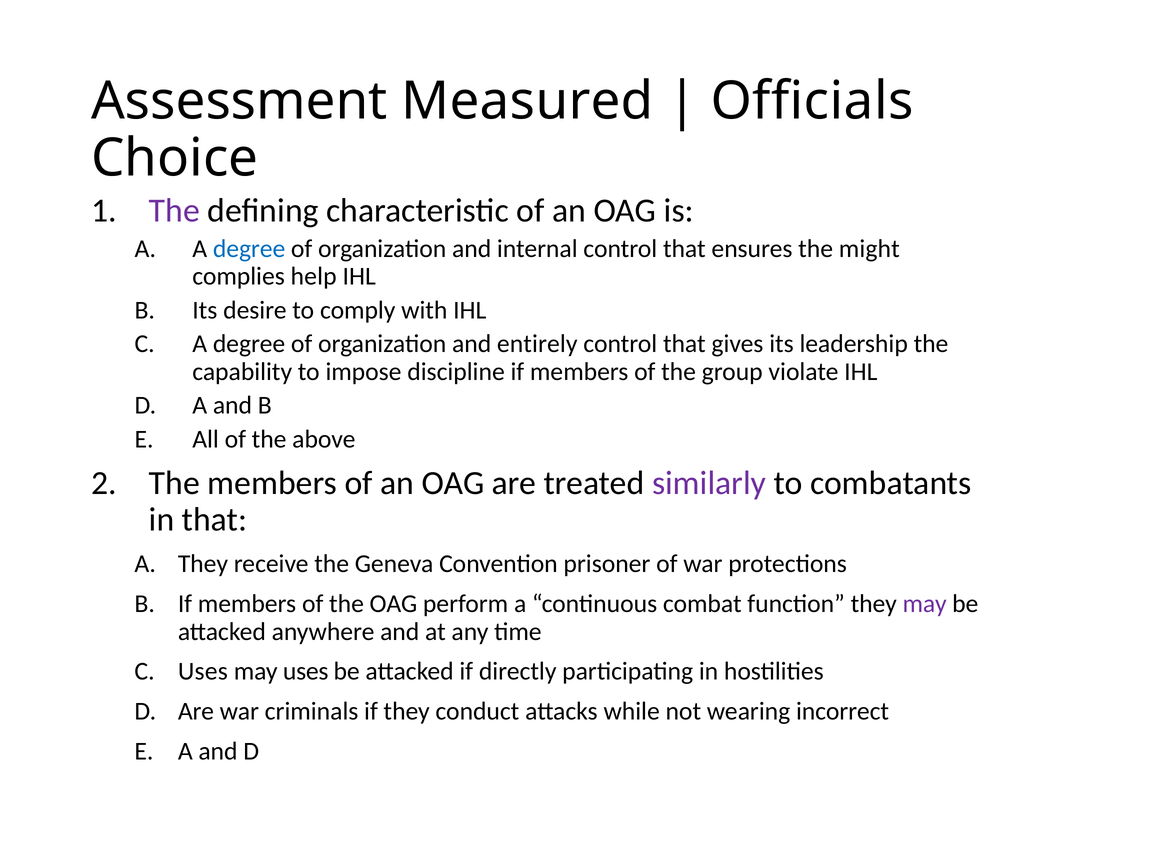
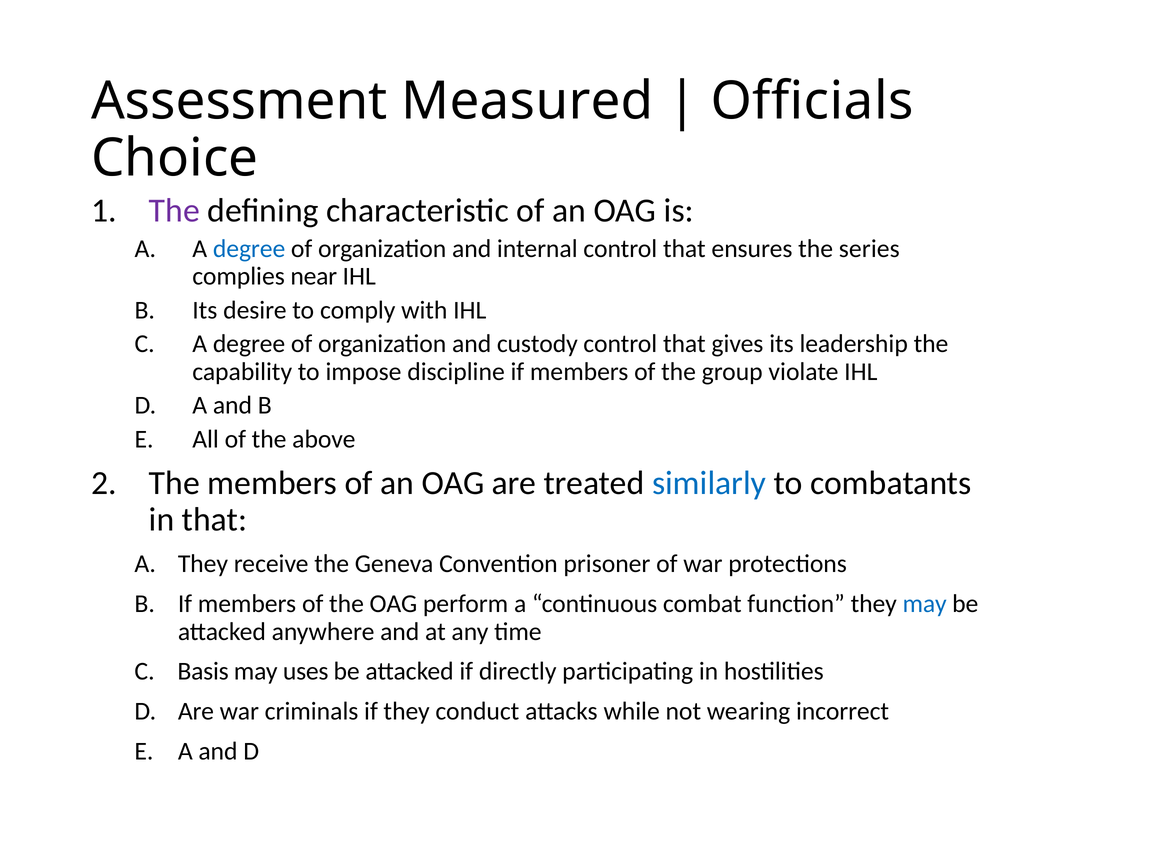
might: might -> series
help: help -> near
entirely: entirely -> custody
similarly colour: purple -> blue
may at (925, 604) colour: purple -> blue
Uses at (203, 671): Uses -> Basis
